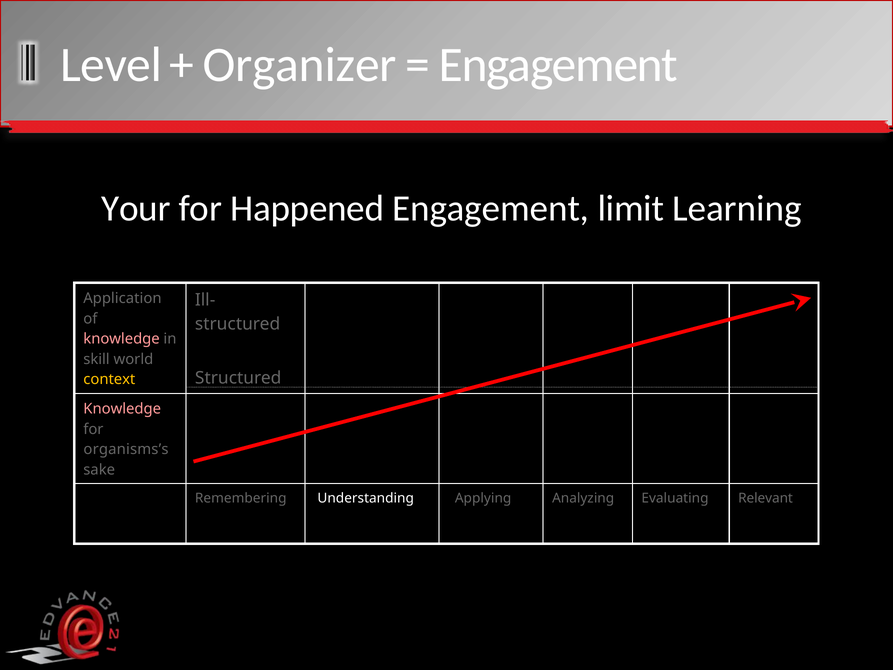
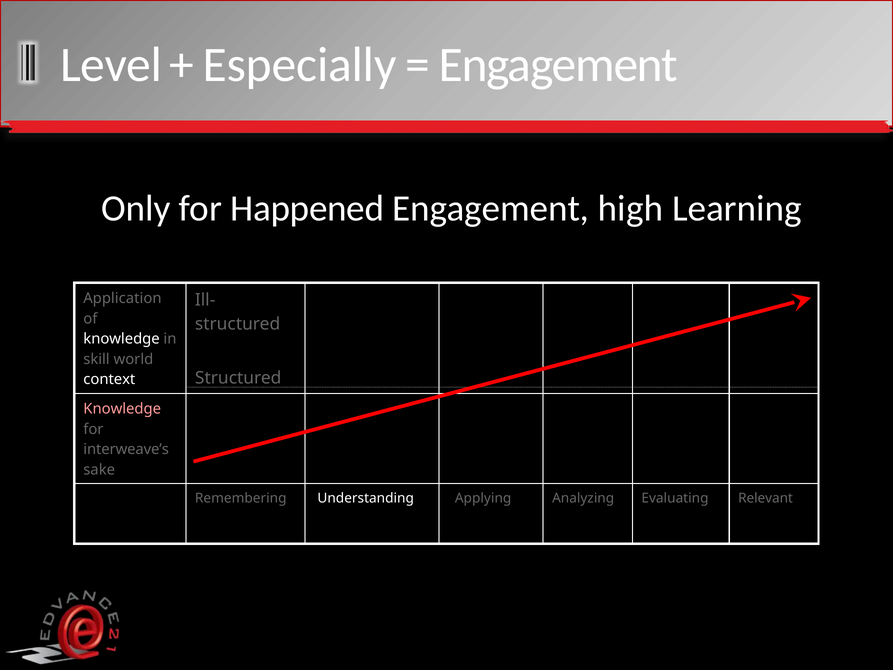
Organizer: Organizer -> Especially
Your: Your -> Only
limit: limit -> high
knowledge at (122, 339) colour: pink -> white
context colour: yellow -> white
organisms’s: organisms’s -> interweave’s
